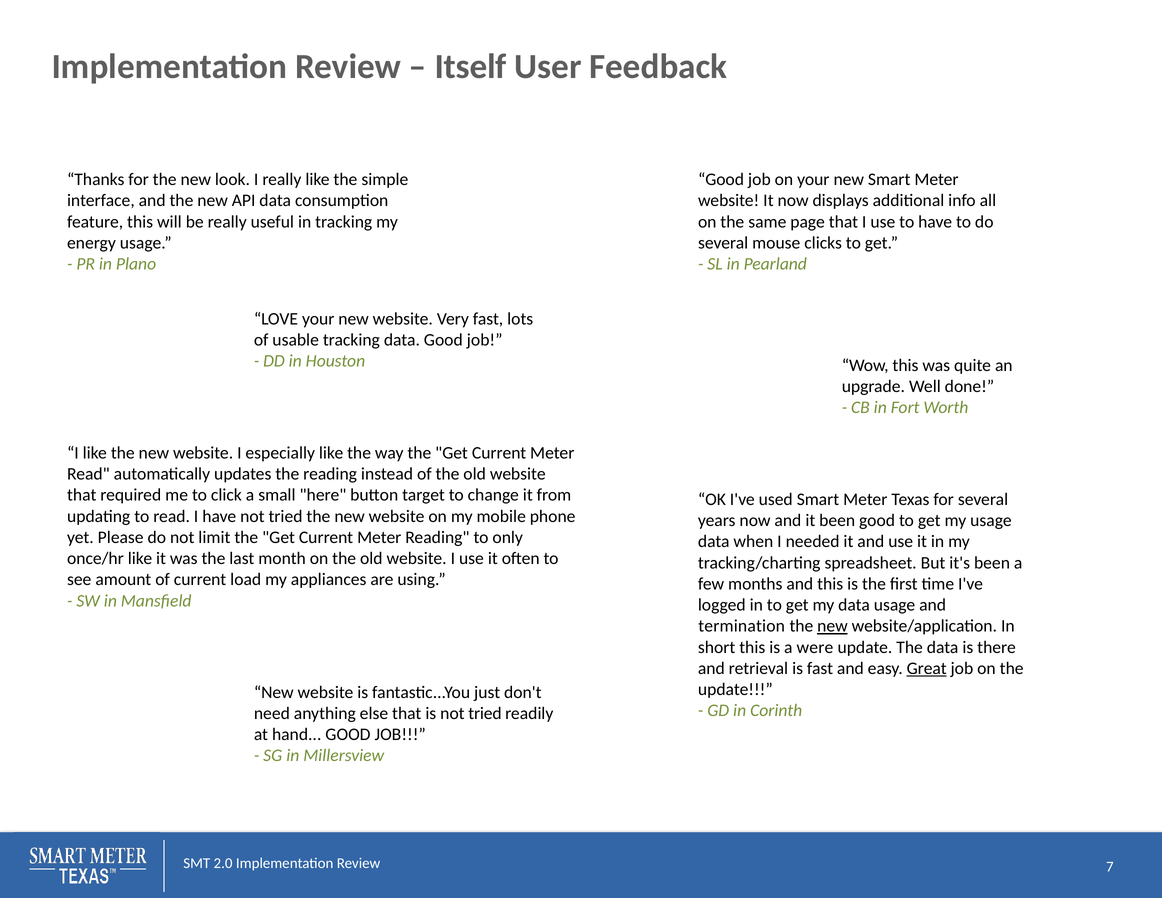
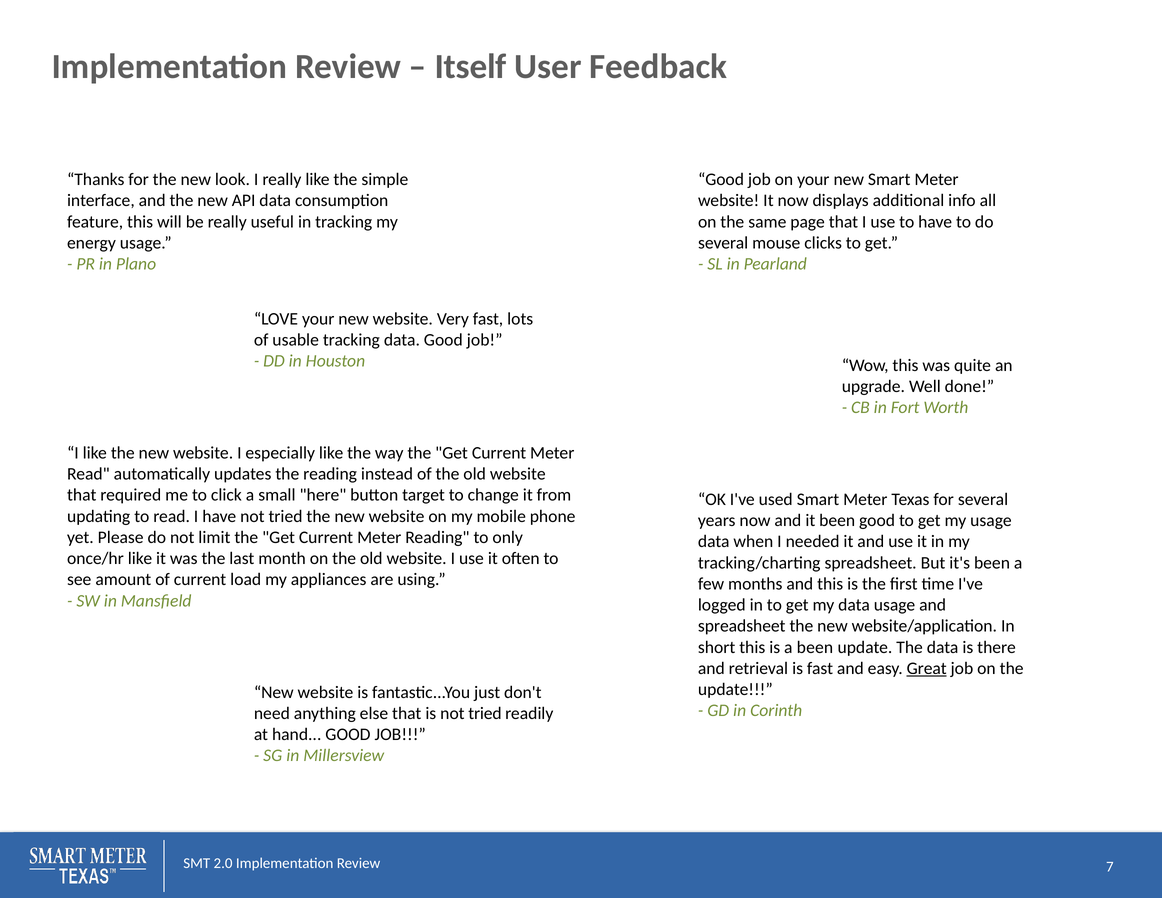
termination at (742, 626): termination -> spreadsheet
new at (832, 626) underline: present -> none
a were: were -> been
